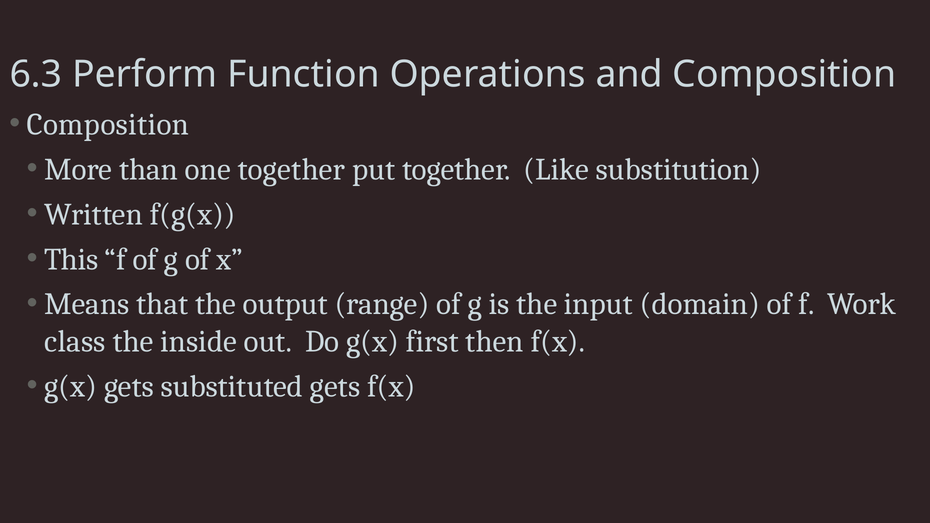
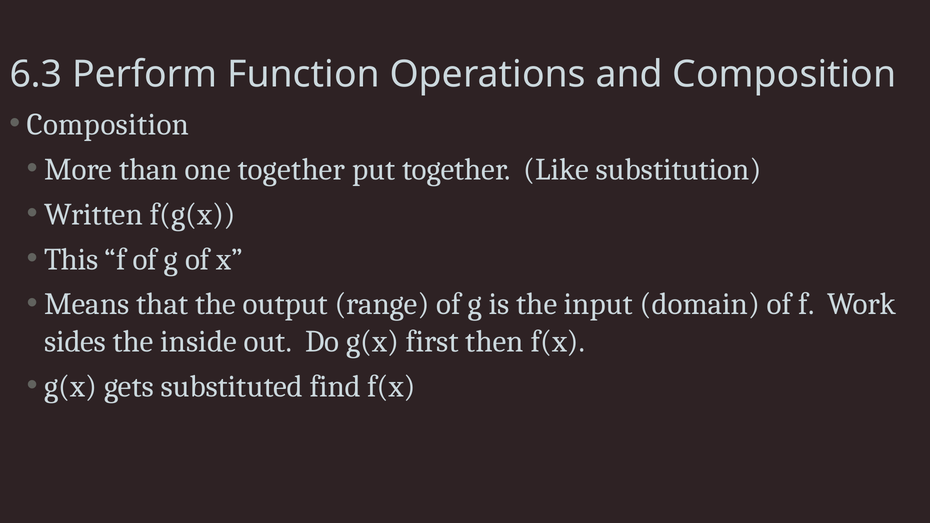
class: class -> sides
substituted gets: gets -> find
